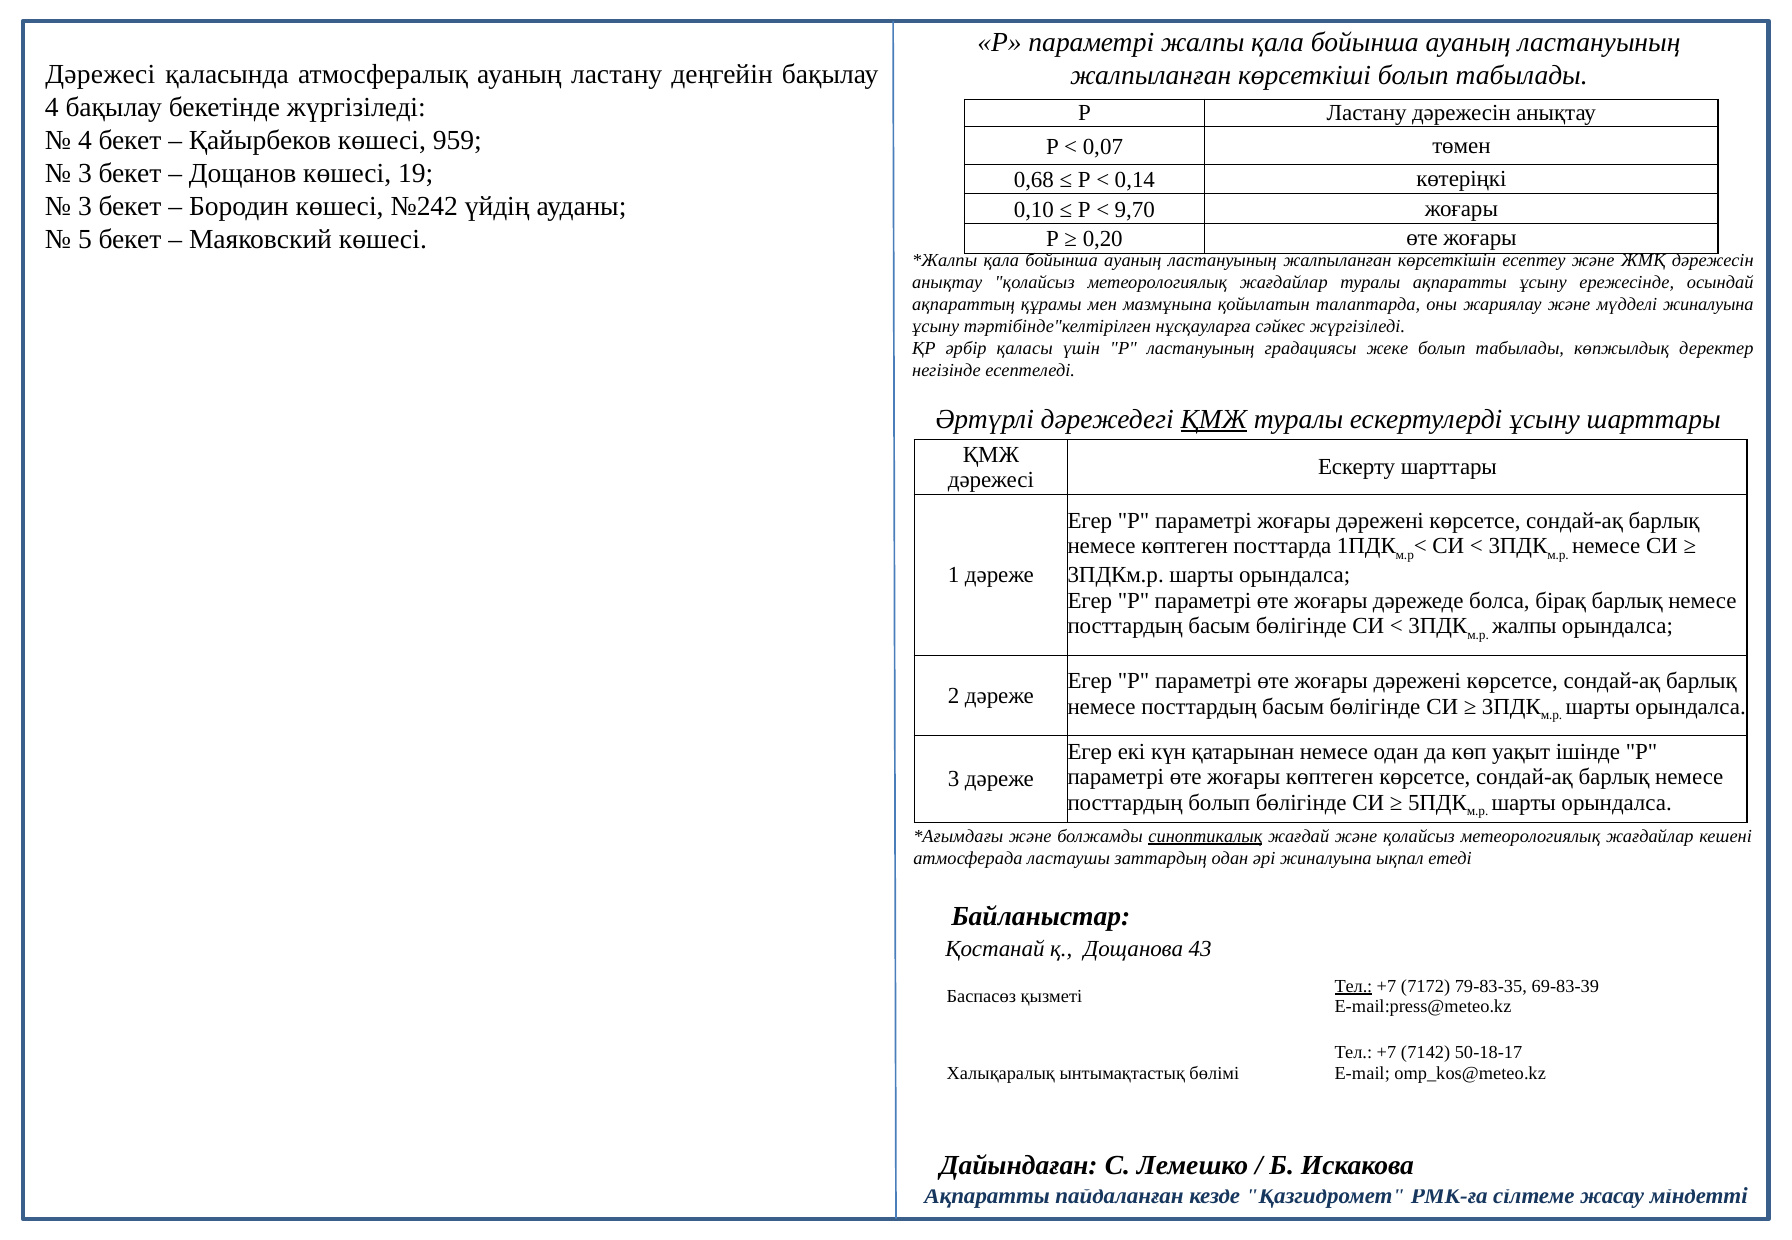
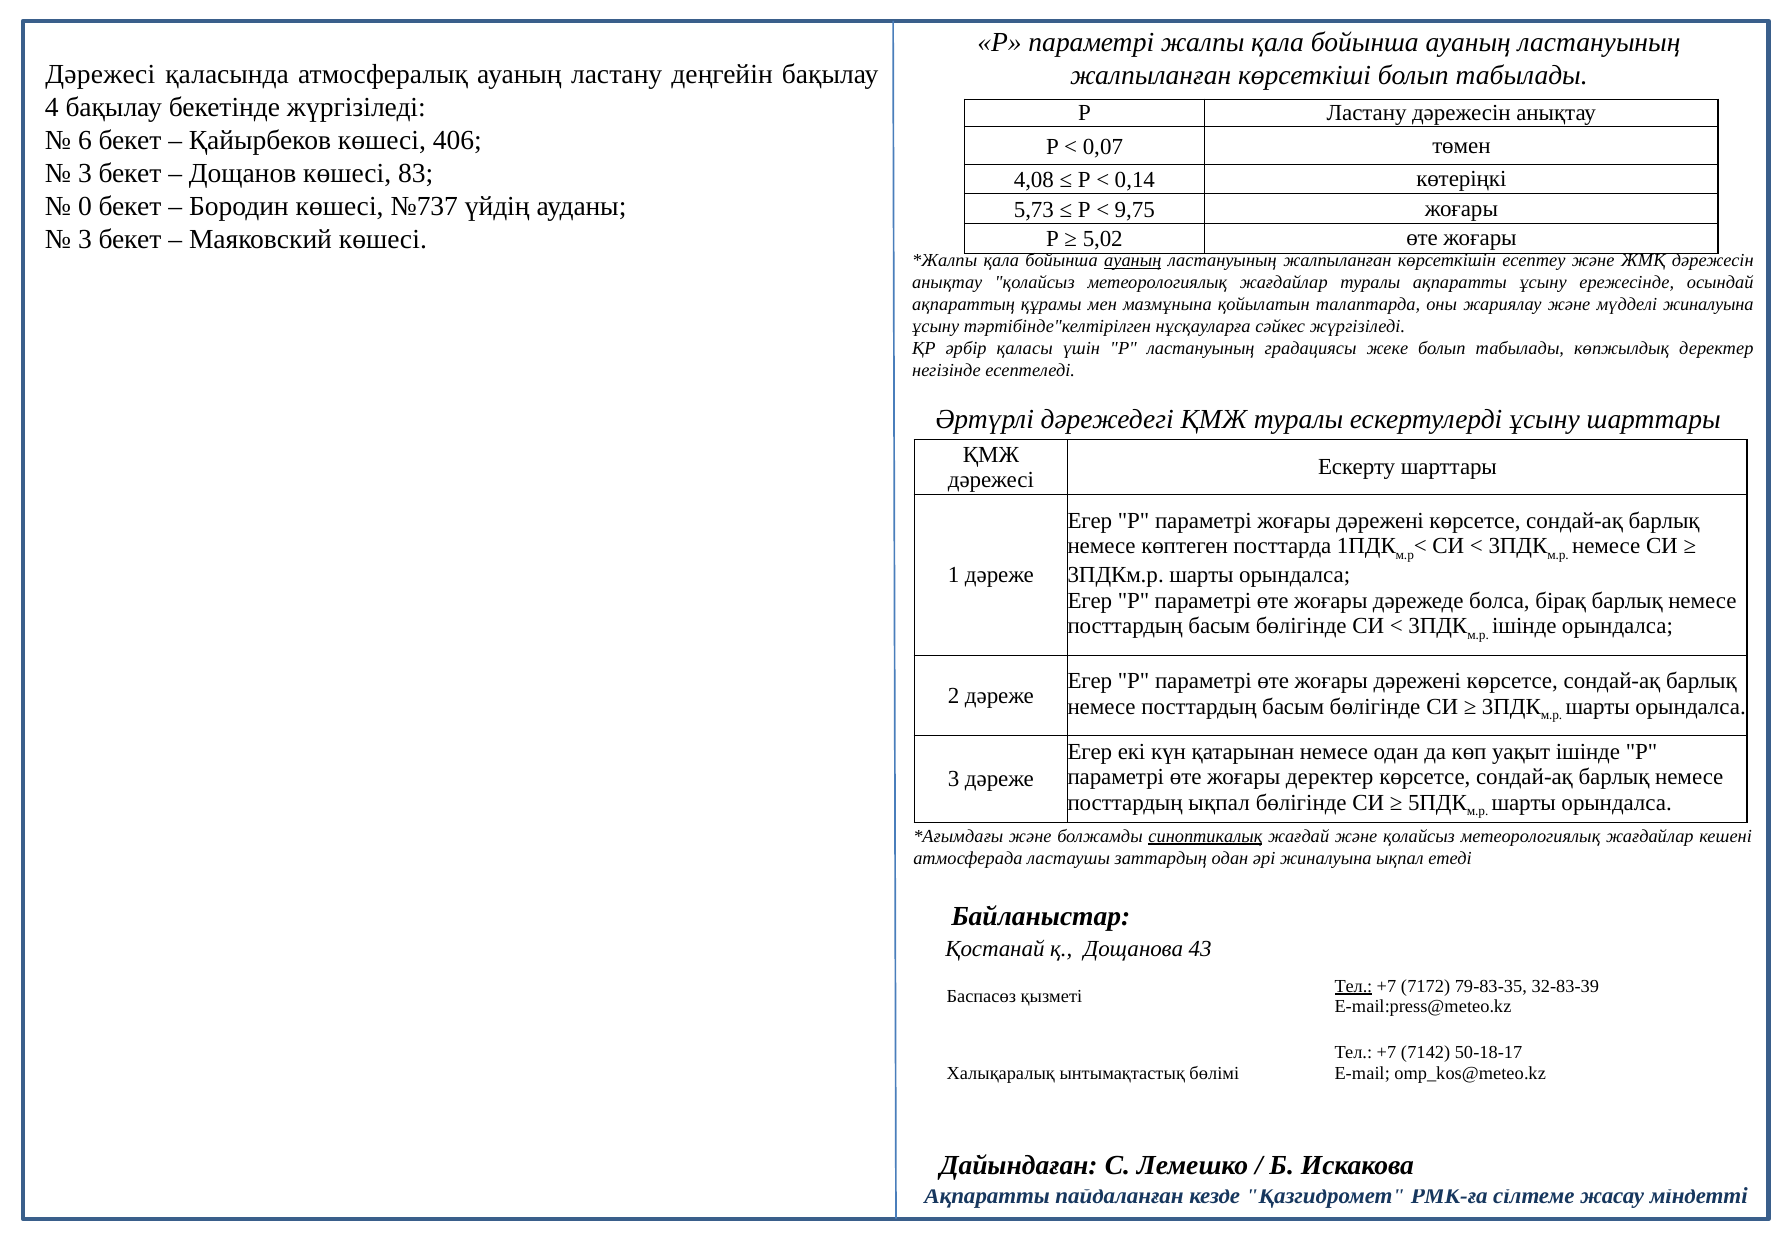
4 at (85, 141): 4 -> 6
959: 959 -> 406
19: 19 -> 83
0,68: 0,68 -> 4,08
3 at (85, 207): 3 -> 0
№242: №242 -> №737
0,10: 0,10 -> 5,73
9,70: 9,70 -> 9,75
5 at (85, 240): 5 -> 3
0,20: 0,20 -> 5,02
ауаның at (1133, 261) underline: none -> present
ҚМЖ at (1214, 419) underline: present -> none
жалпы at (1524, 626): жалпы -> ішінде
жоғары көптеген: көптеген -> деректер
посттардың болып: болып -> ықпал
69-83-39: 69-83-39 -> 32-83-39
